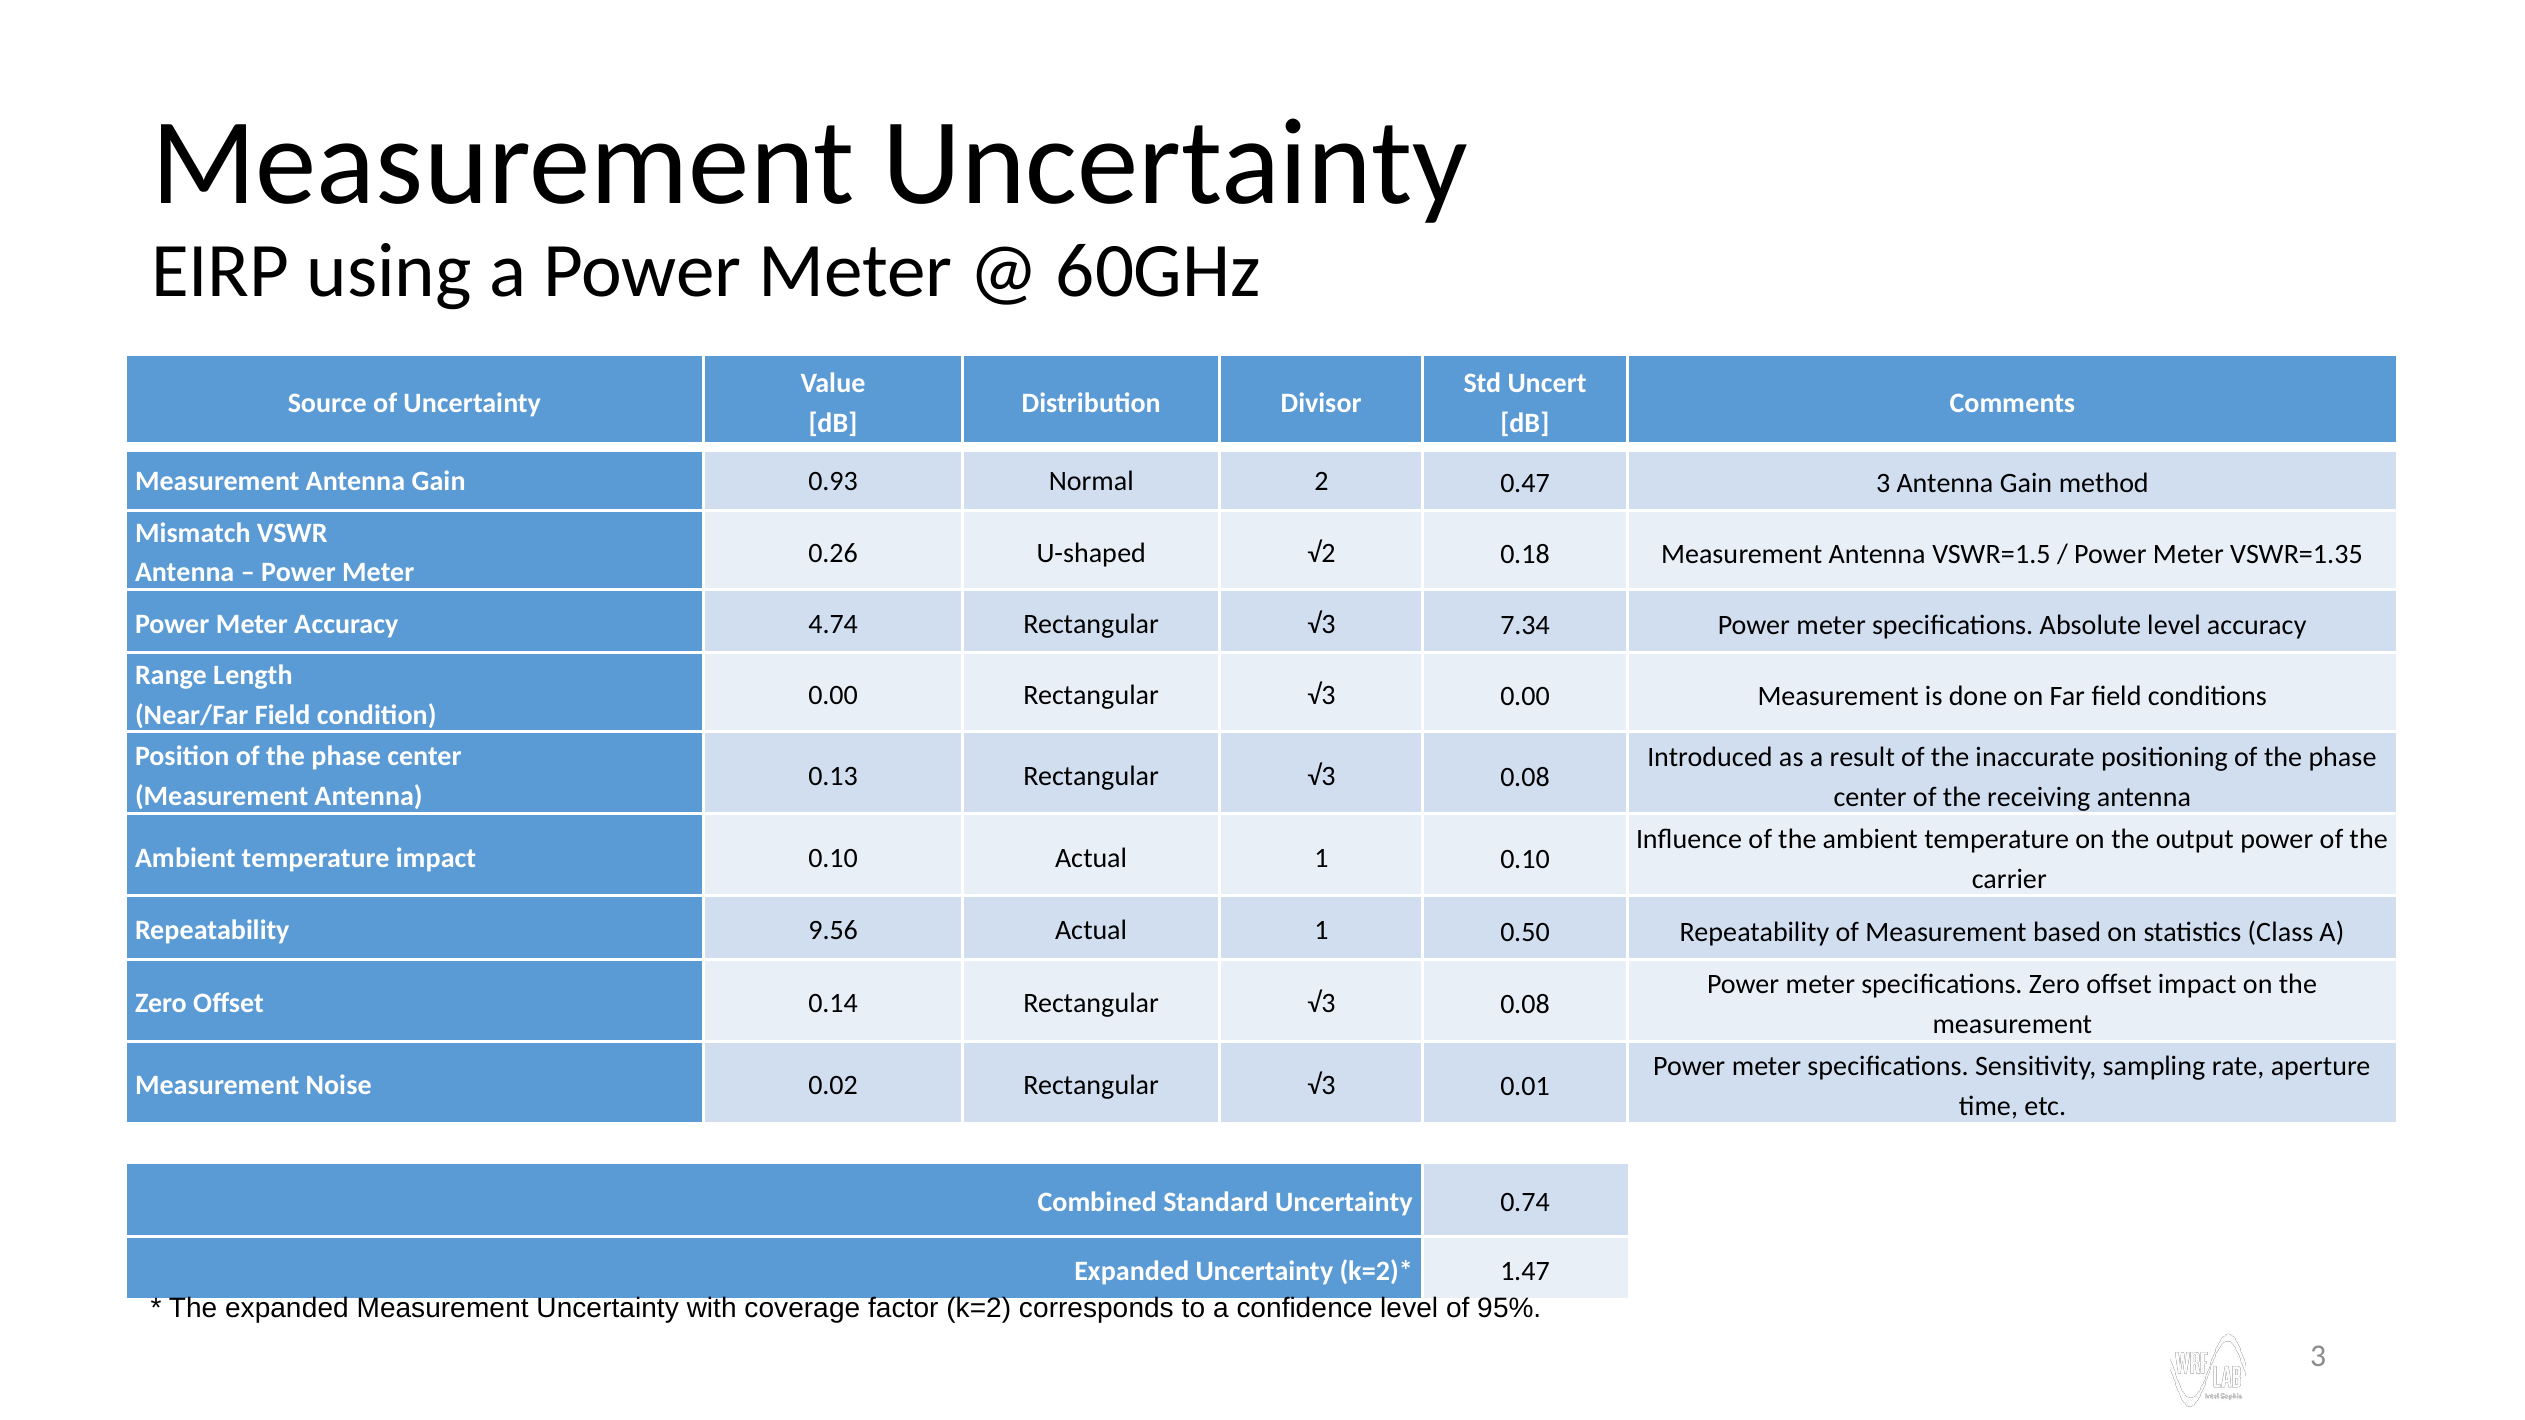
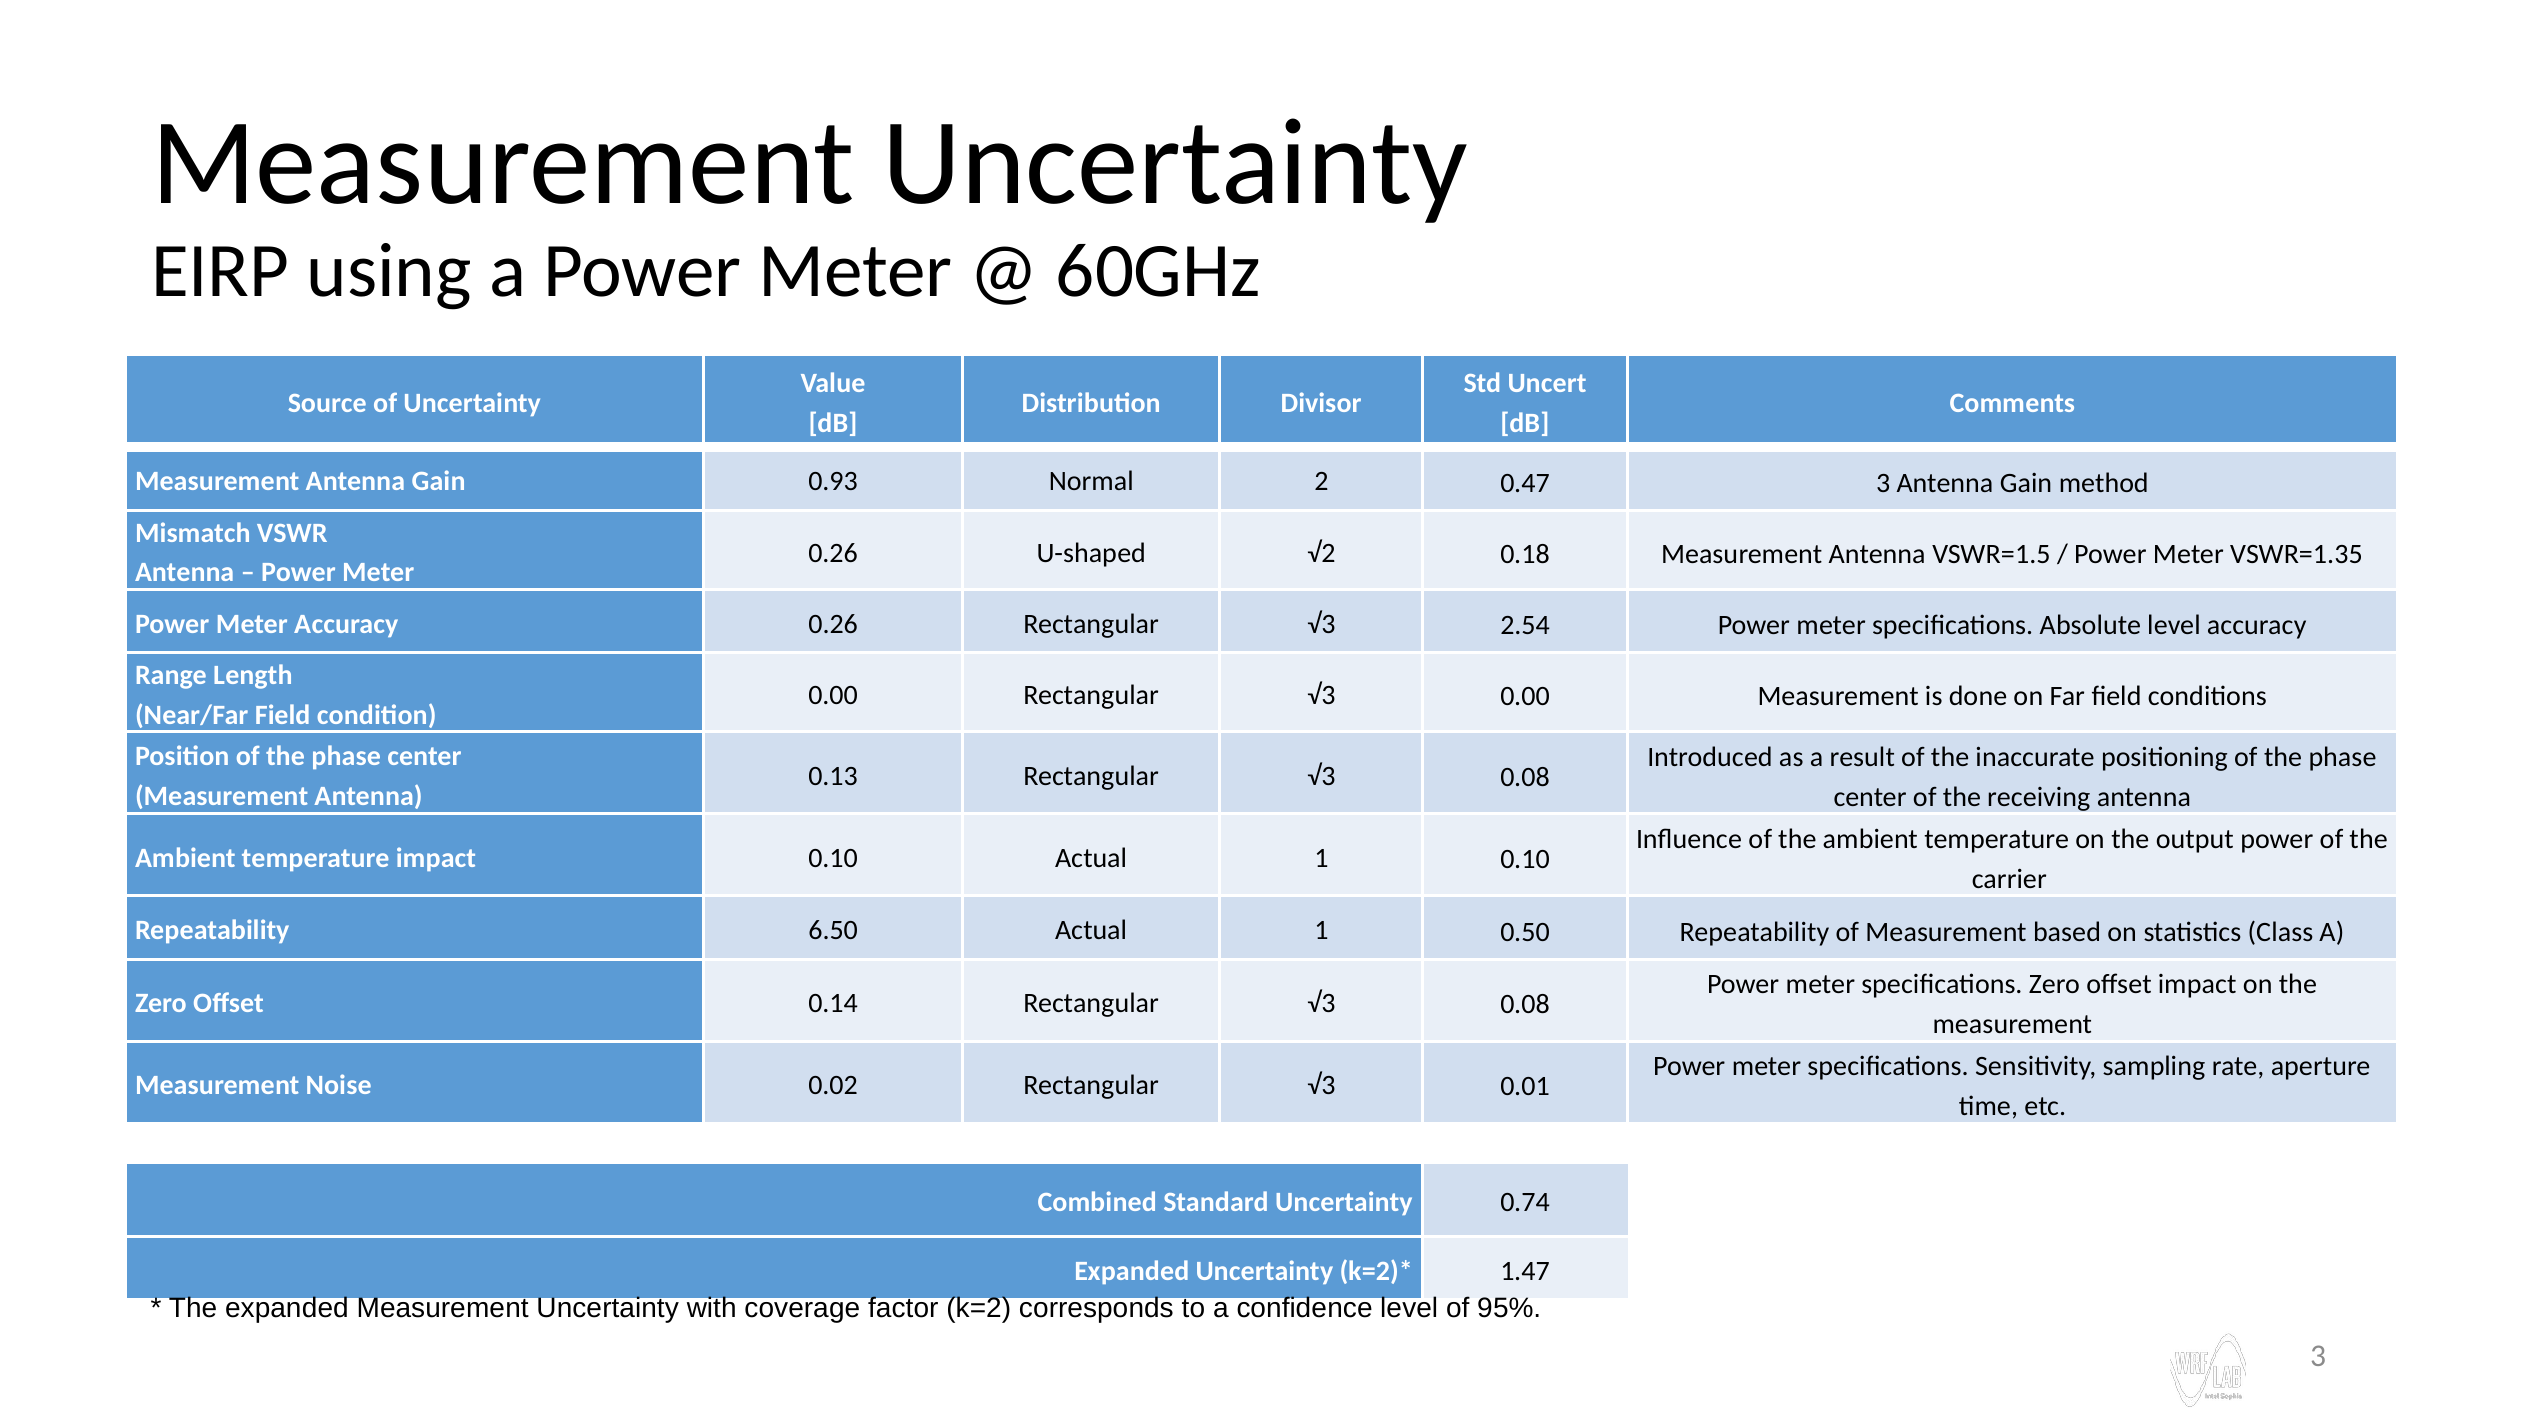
Accuracy 4.74: 4.74 -> 0.26
7.34: 7.34 -> 2.54
9.56: 9.56 -> 6.50
